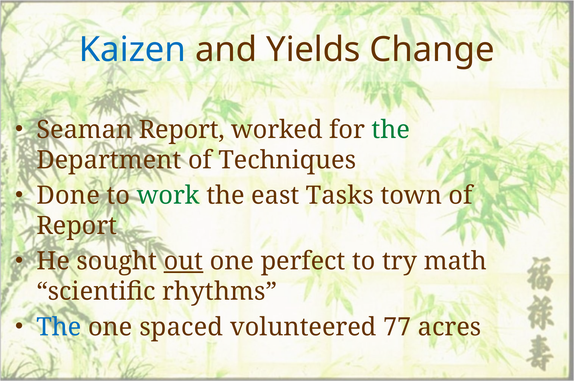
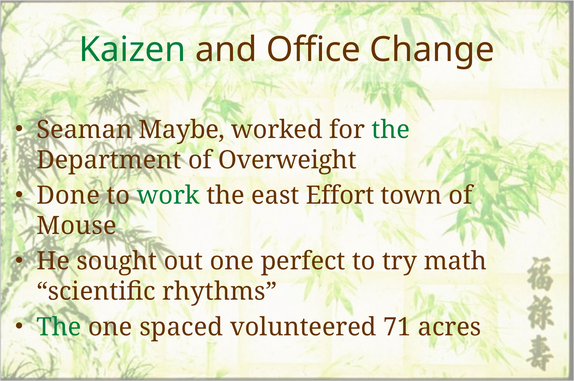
Kaizen colour: blue -> green
Yields: Yields -> Office
Seaman Report: Report -> Maybe
Techniques: Techniques -> Overweight
Tasks: Tasks -> Effort
Report at (77, 226): Report -> Mouse
out underline: present -> none
The at (59, 327) colour: blue -> green
77: 77 -> 71
